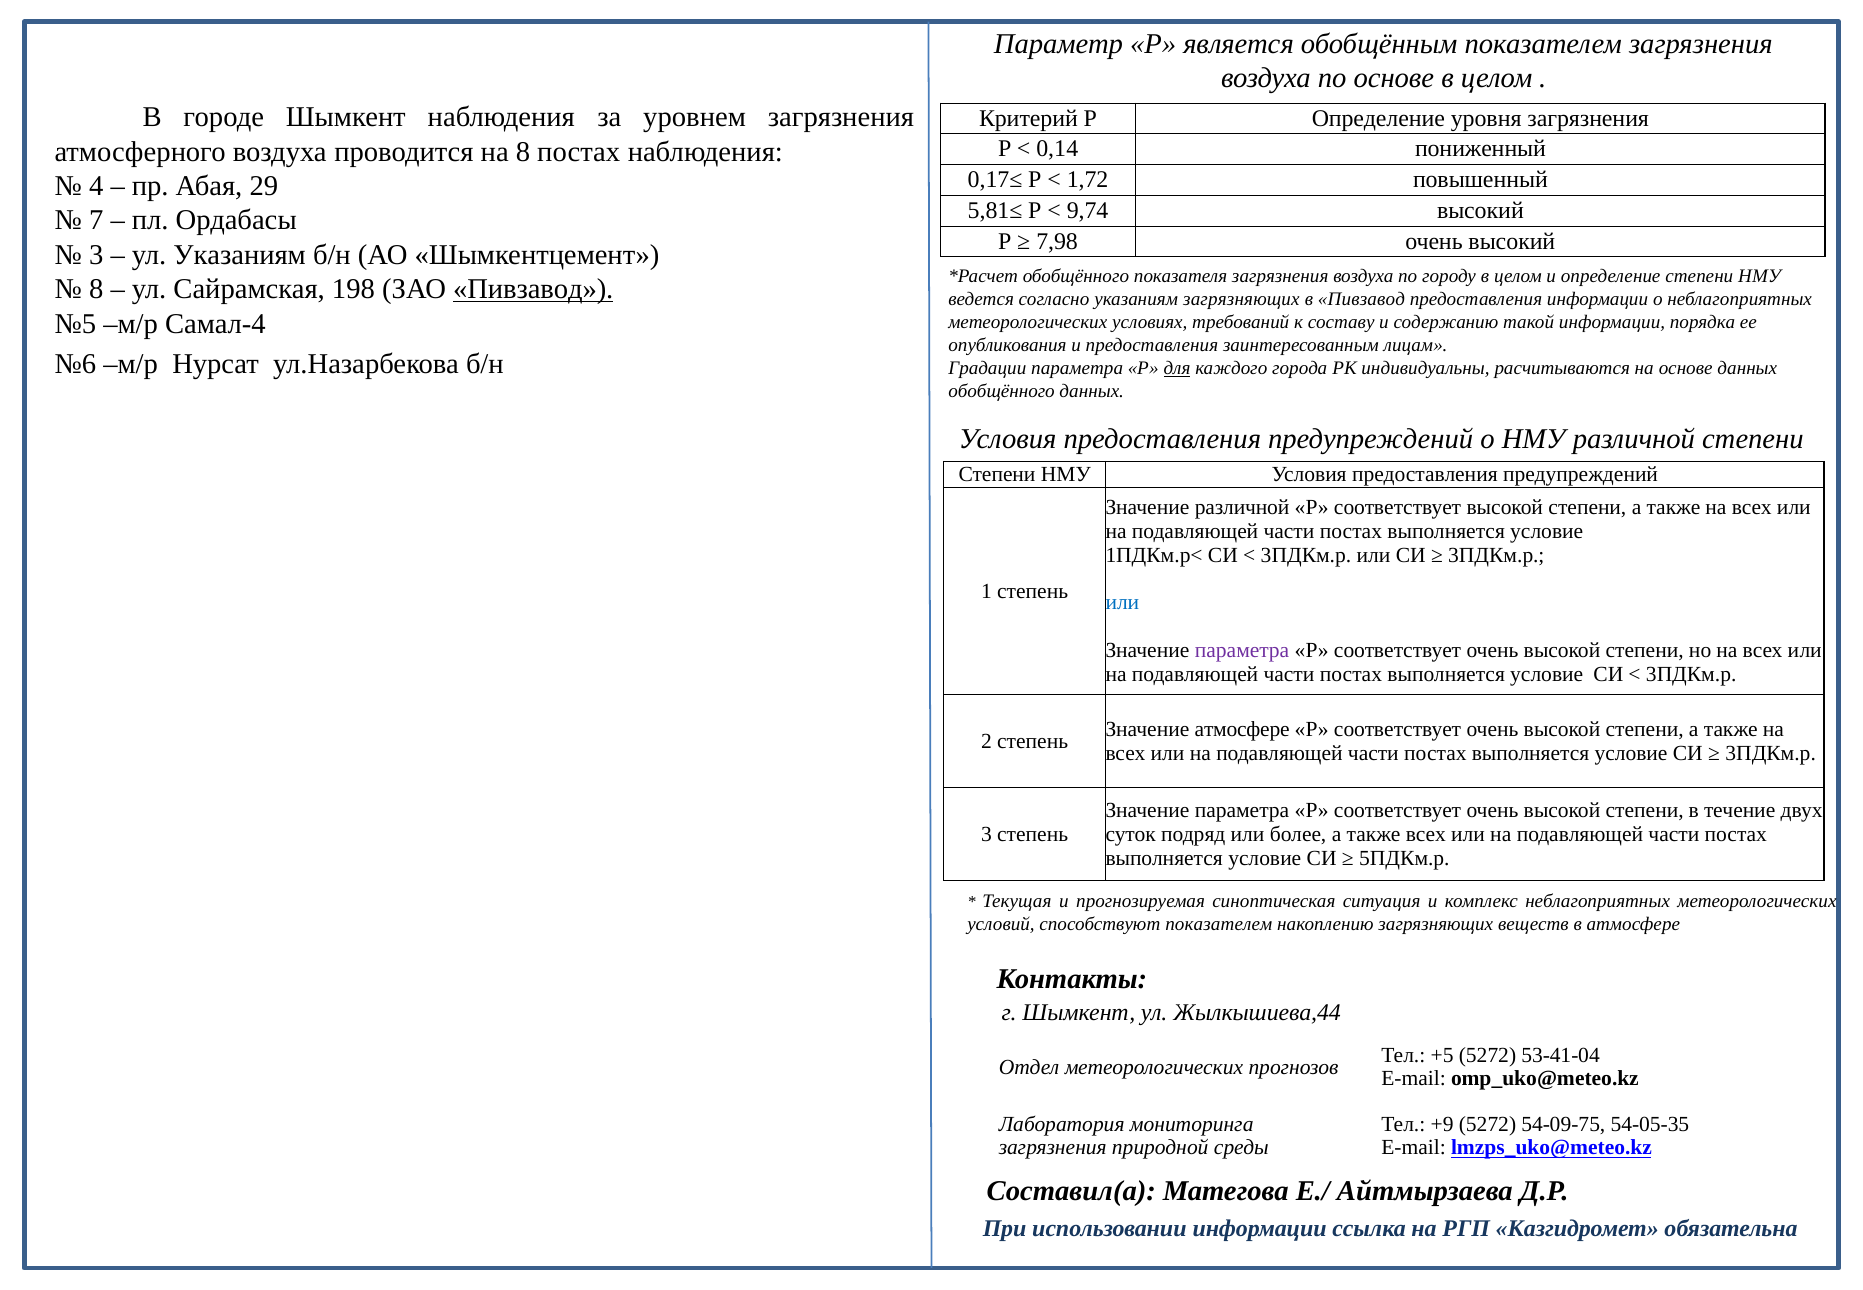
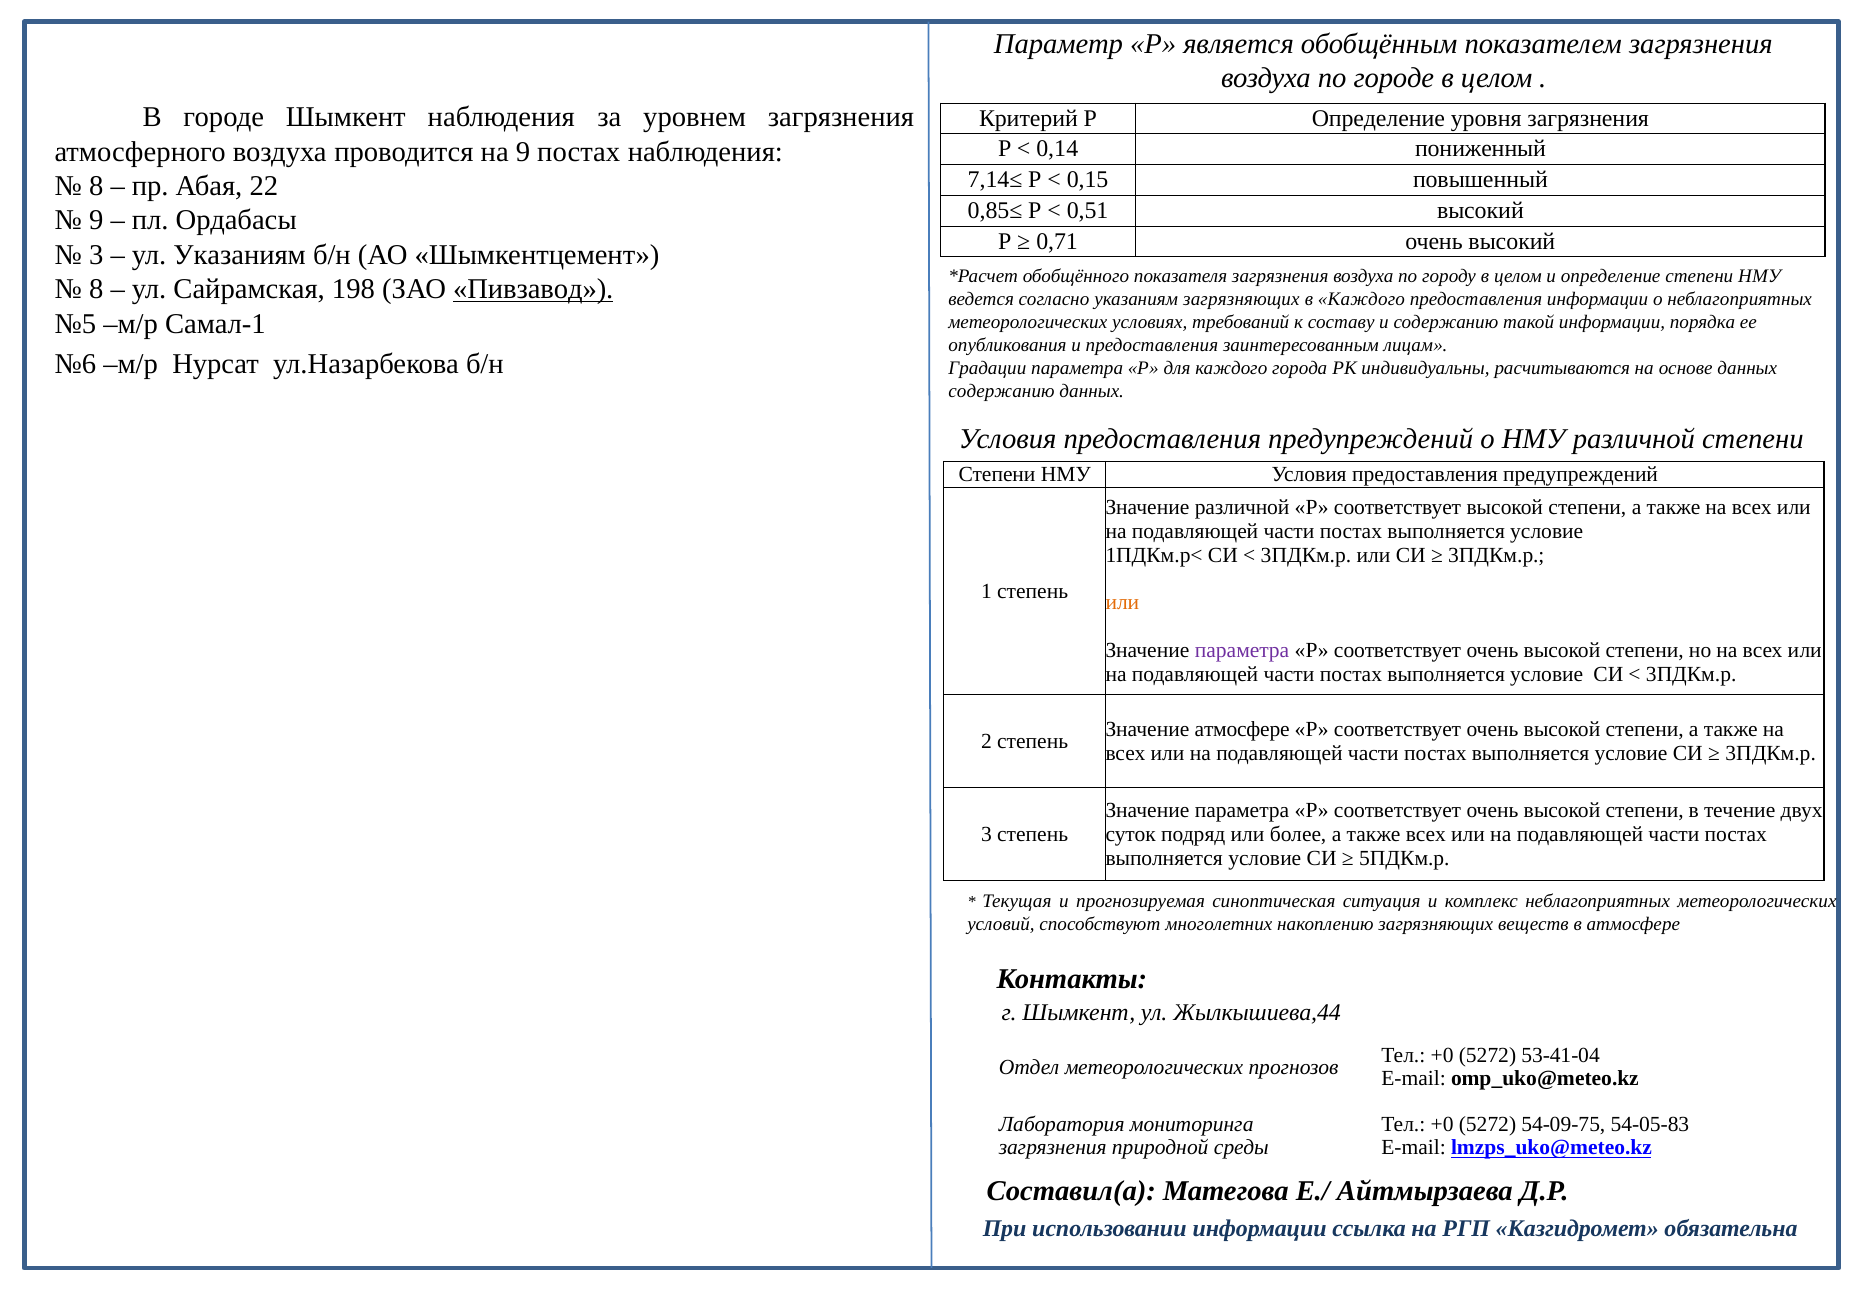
по основе: основе -> городе
на 8: 8 -> 9
0,17≤: 0,17≤ -> 7,14≤
1,72: 1,72 -> 0,15
4 at (96, 186): 4 -> 8
29: 29 -> 22
5,81≤: 5,81≤ -> 0,85≤
9,74: 9,74 -> 0,51
7 at (96, 220): 7 -> 9
7,98: 7,98 -> 0,71
в Пивзавод: Пивзавод -> Каждого
Самал-4: Самал-4 -> Самал-1
для underline: present -> none
обобщённого at (1002, 391): обобщённого -> содержанию
или at (1122, 603) colour: blue -> orange
способствуют показателем: показателем -> многолетних
+5 at (1442, 1055): +5 -> +0
+9 at (1442, 1124): +9 -> +0
54-05-35: 54-05-35 -> 54-05-83
